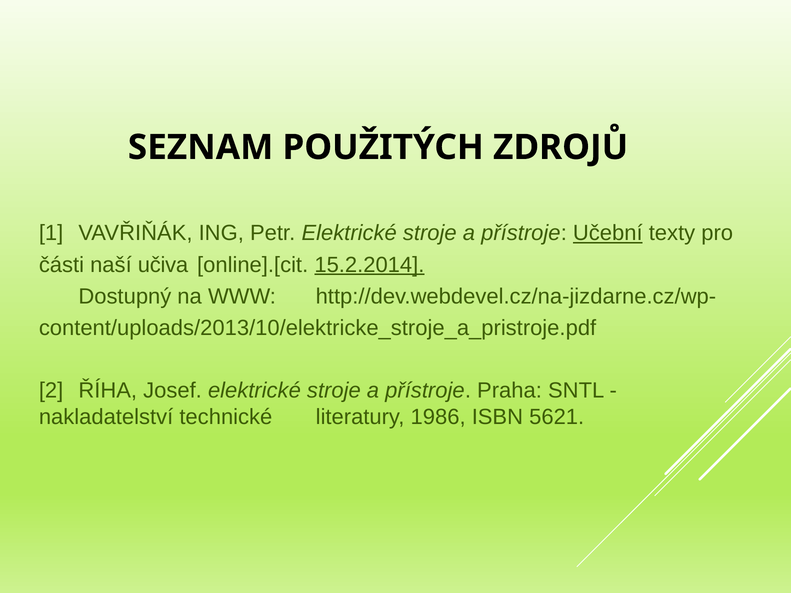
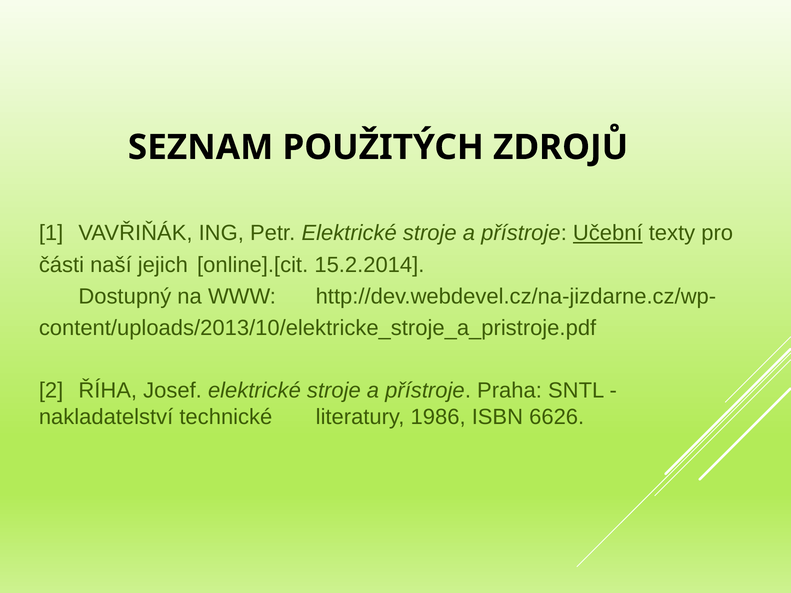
učiva: učiva -> jejich
15.2.2014 underline: present -> none
5621: 5621 -> 6626
